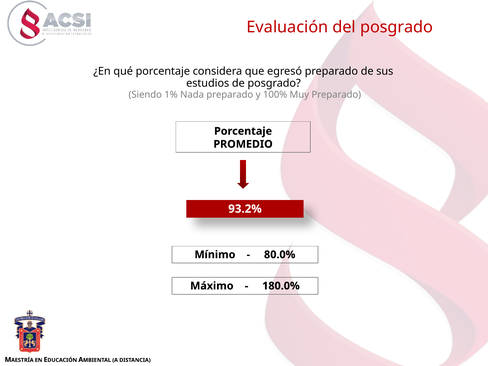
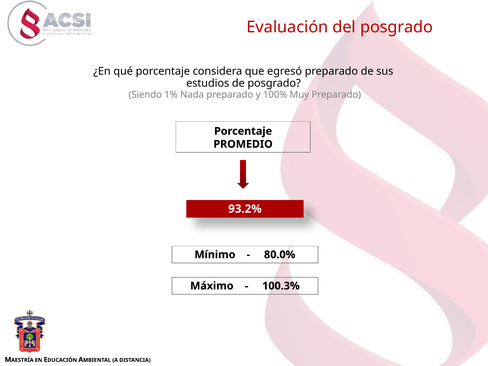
180.0%: 180.0% -> 100.3%
